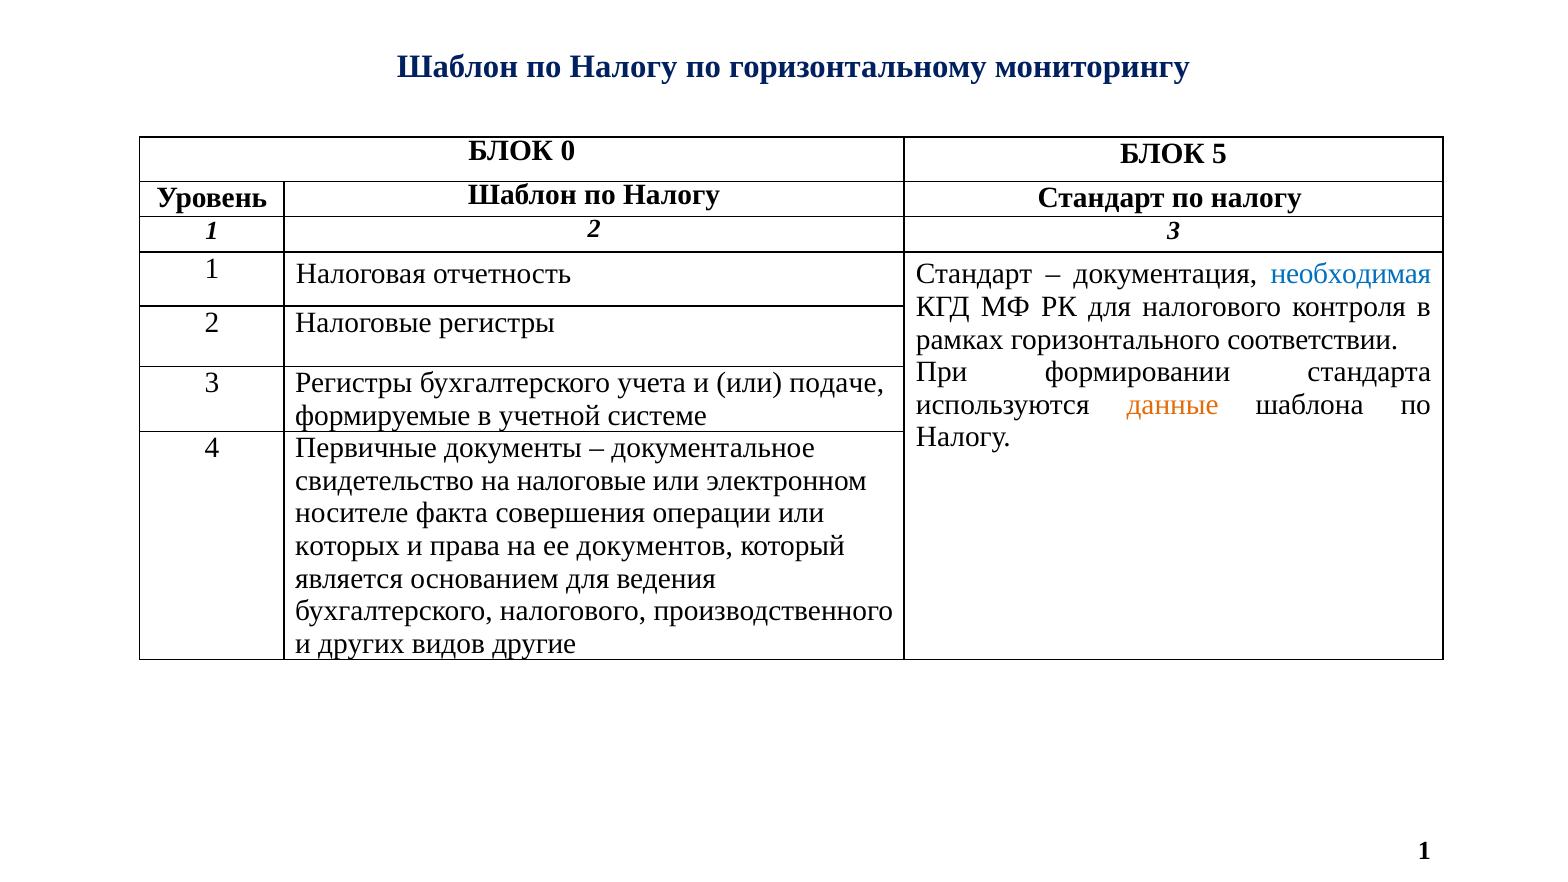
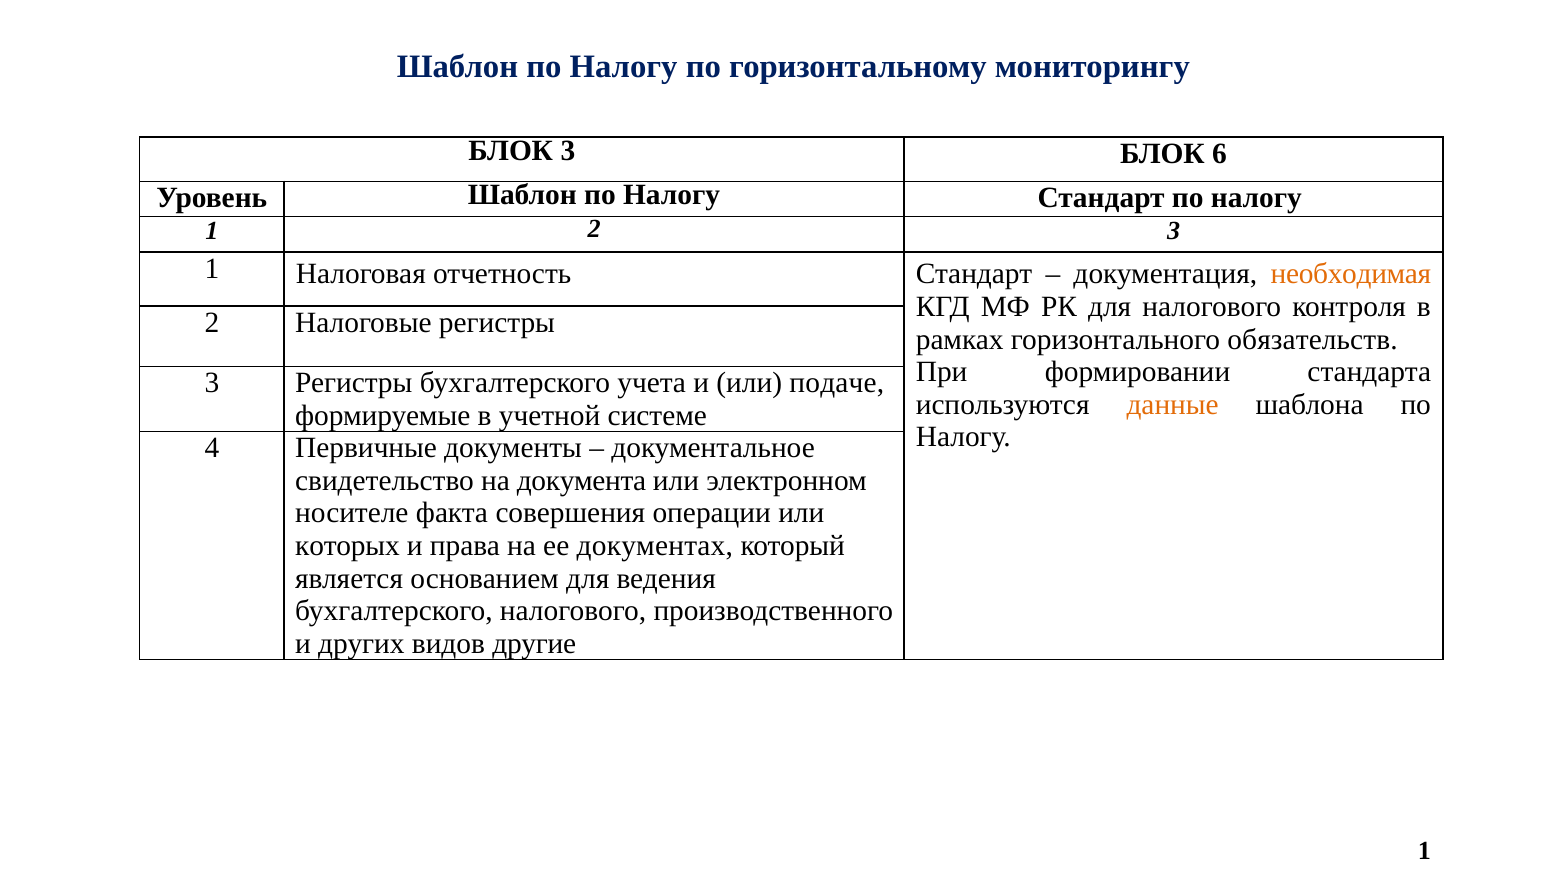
БЛОК 0: 0 -> 3
5: 5 -> 6
необходимая colour: blue -> orange
соответствии: соответствии -> обязательств
на налоговые: налоговые -> документа
документов: документов -> документах
